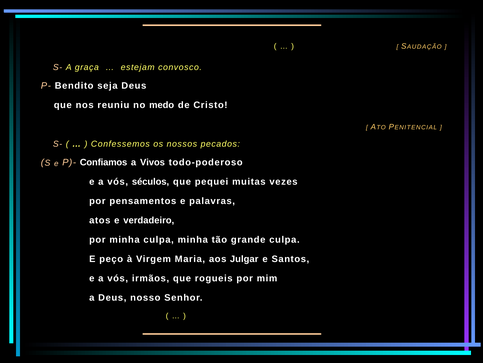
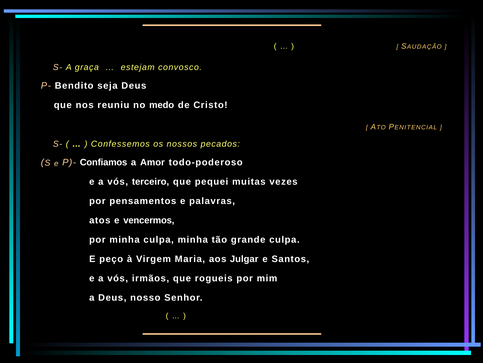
Vivos: Vivos -> Amor
séculos: séculos -> terceiro
verdadeiro: verdadeiro -> vencermos
